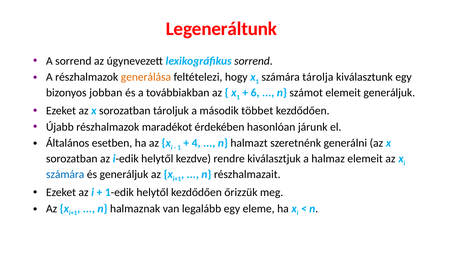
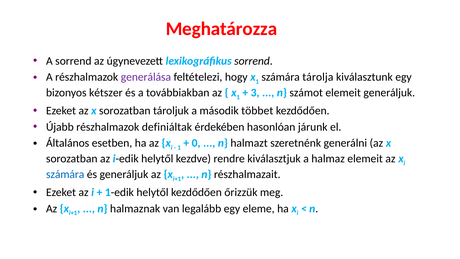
Legeneráltunk: Legeneráltunk -> Meghatározza
generálása colour: orange -> purple
jobban: jobban -> kétszer
6: 6 -> 3
maradékot: maradékot -> definiáltak
4: 4 -> 0
